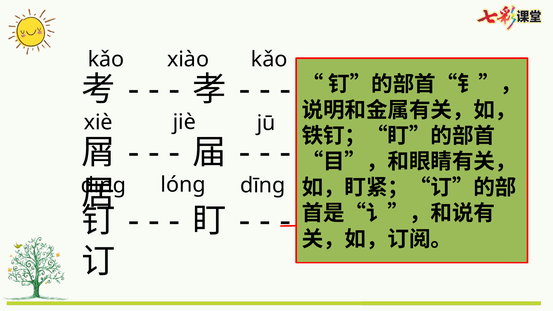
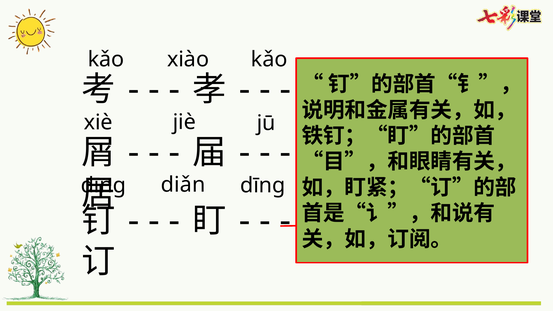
lóng: lóng -> diǎn
